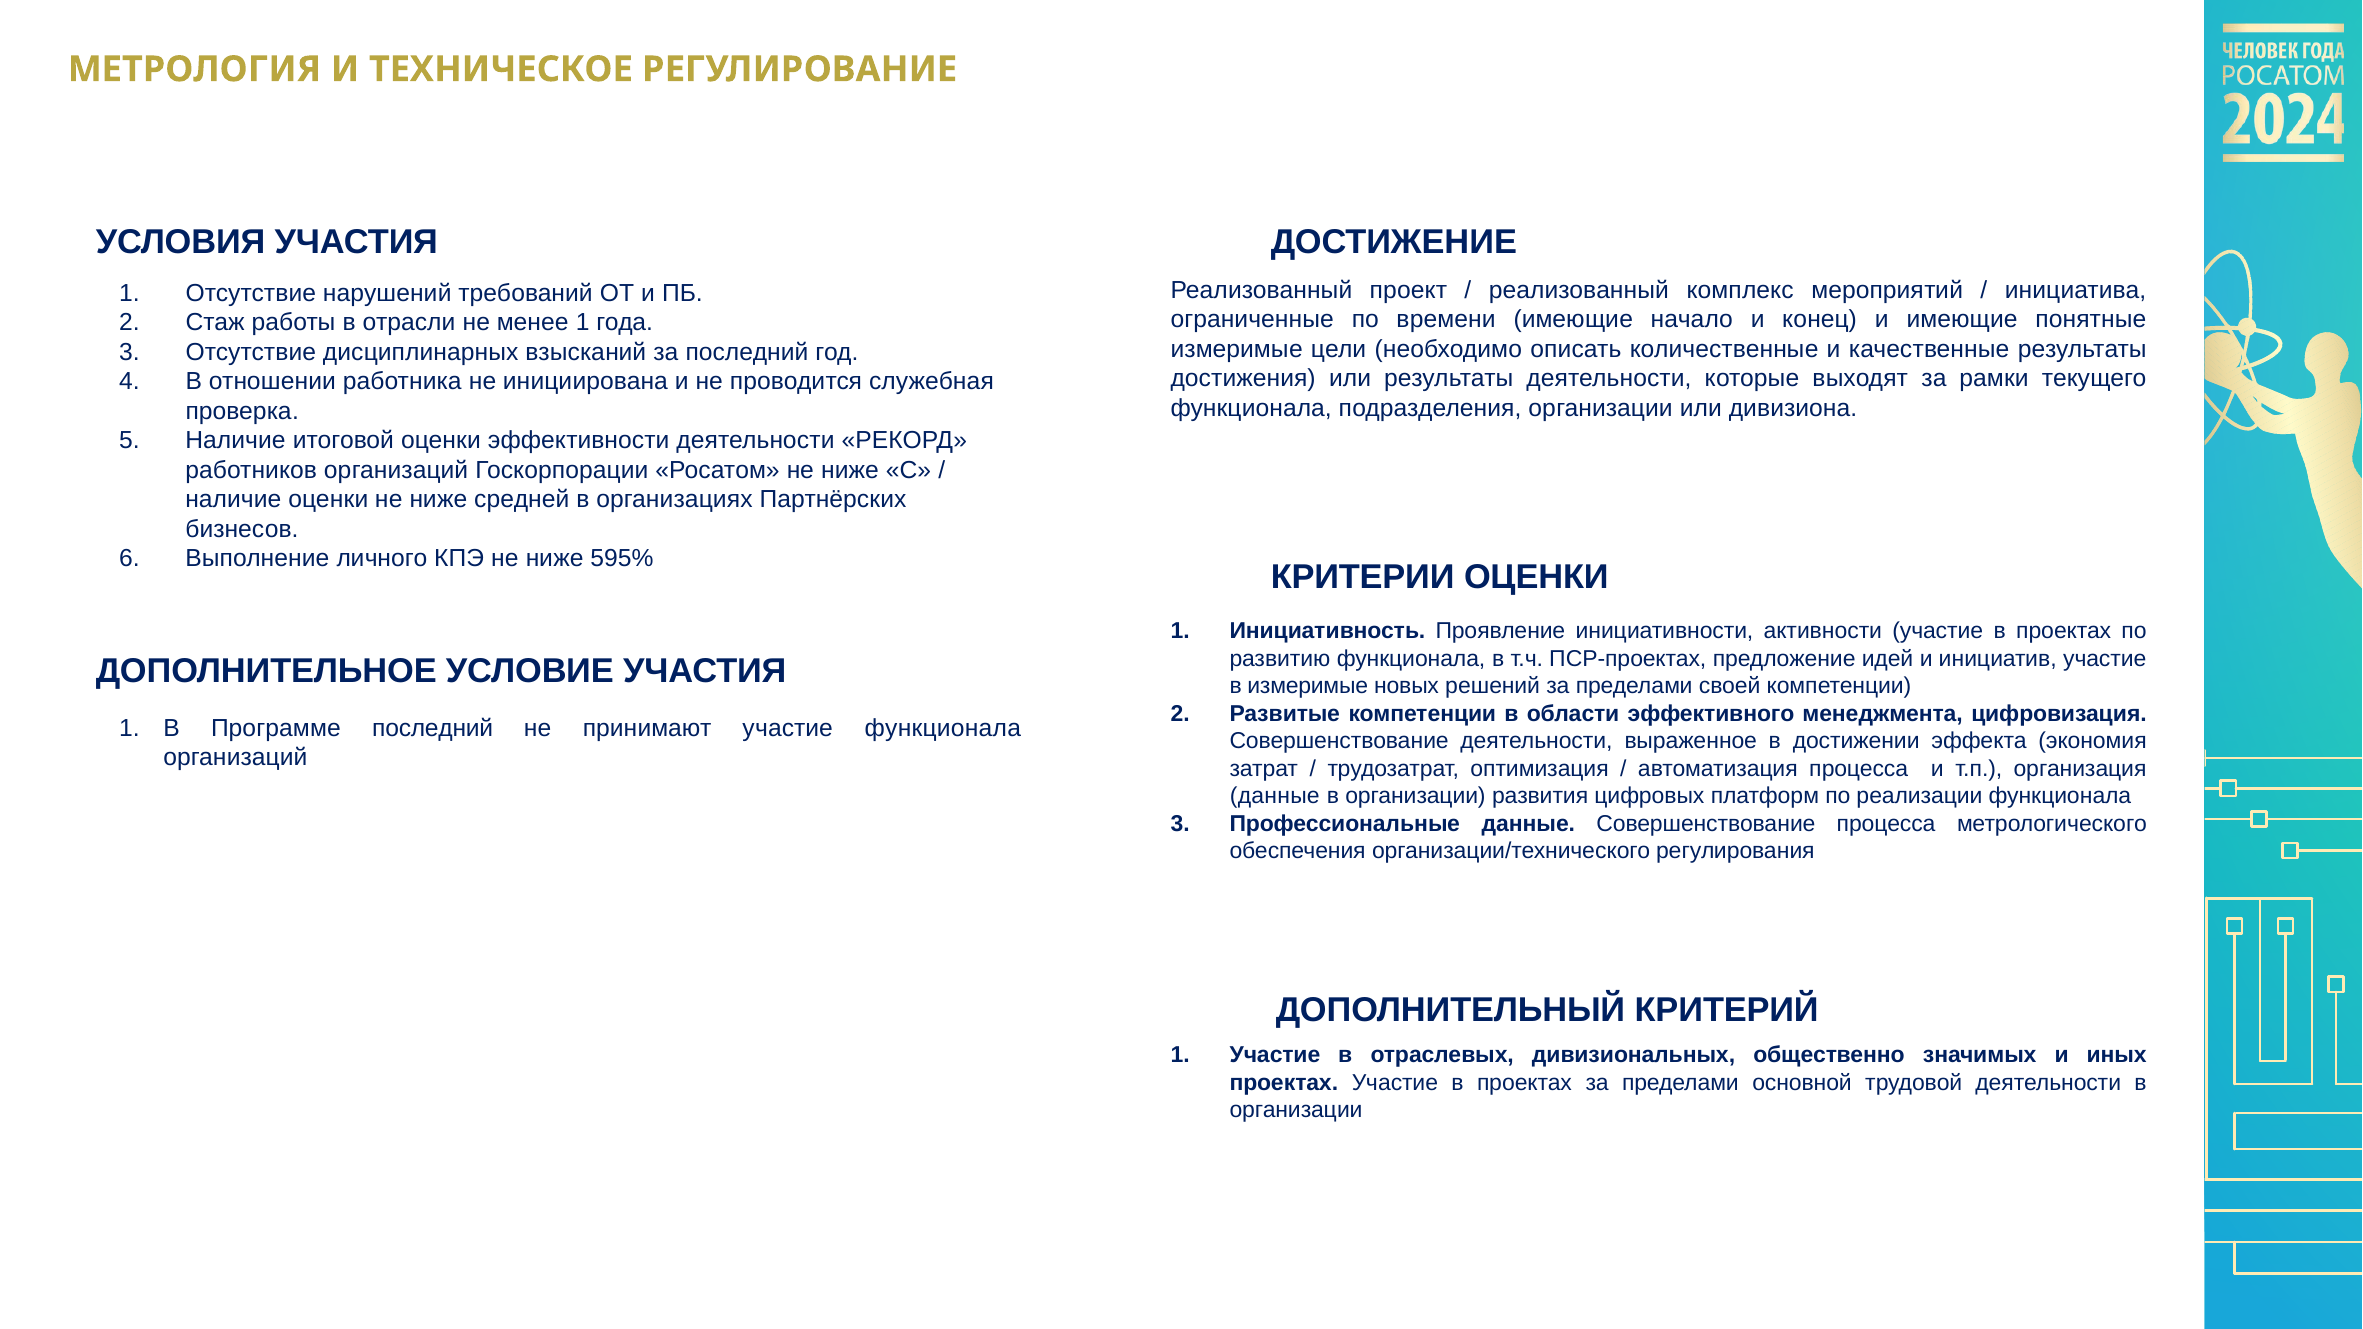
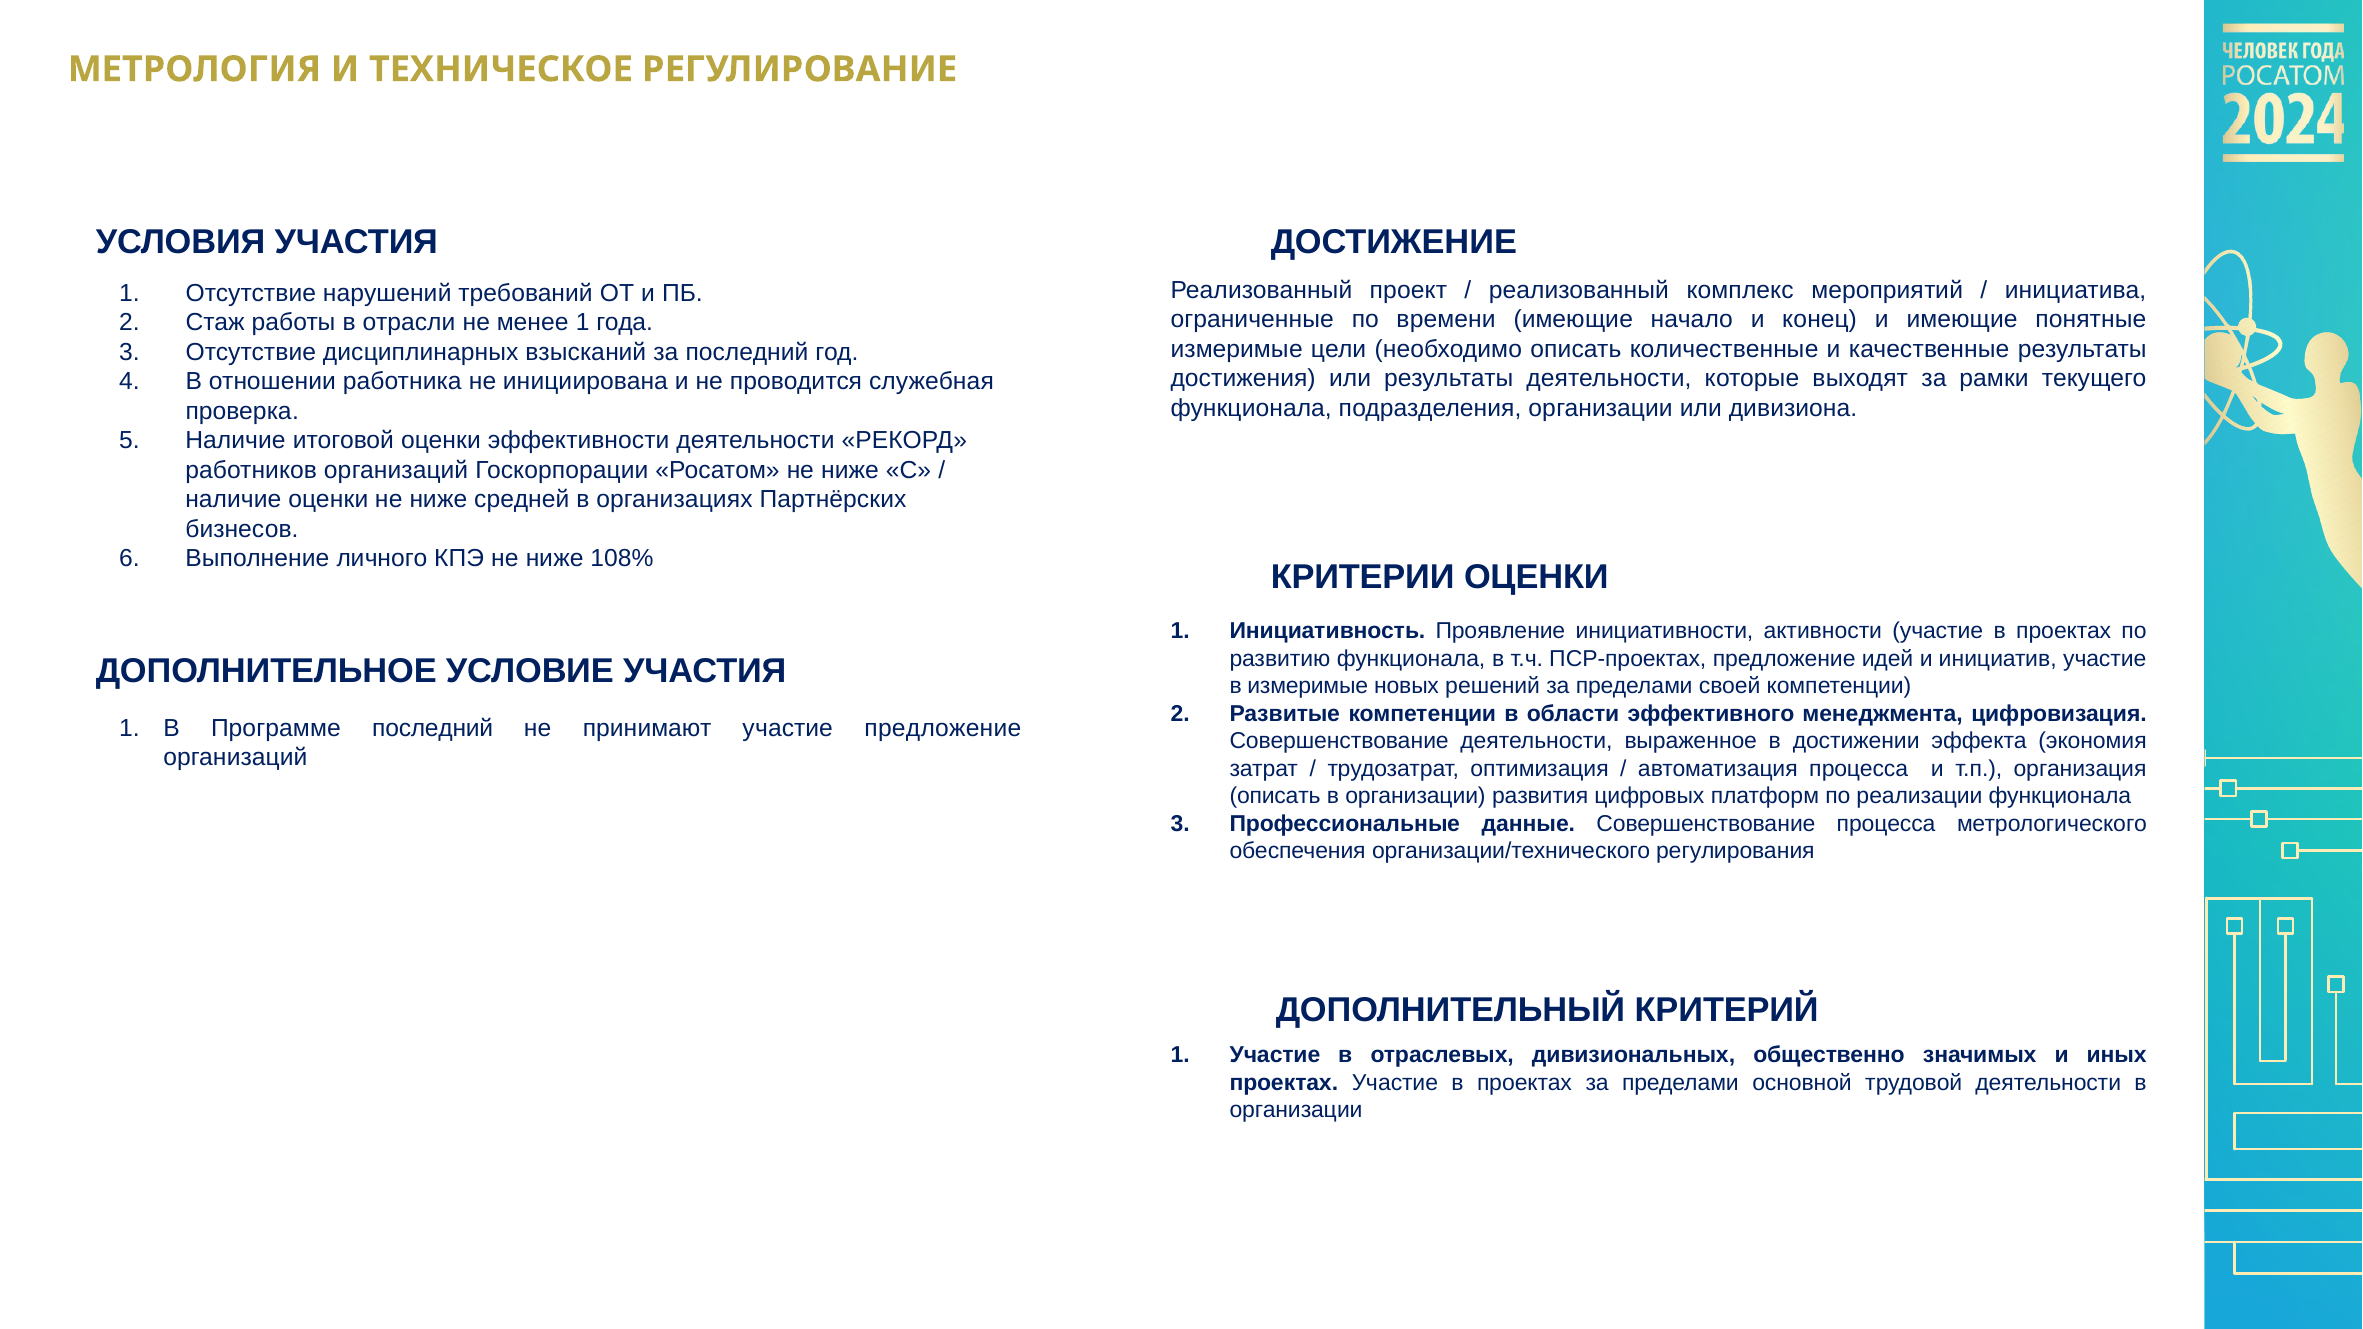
595%: 595% -> 108%
участие функционала: функционала -> предложение
данные at (1275, 796): данные -> описать
